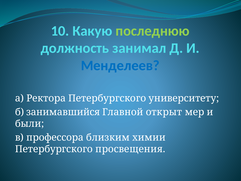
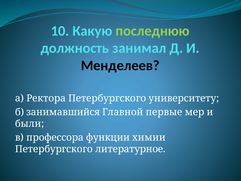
Менделеев colour: blue -> black
открыт: открыт -> первые
близким: близким -> функции
просвещения: просвещения -> литературное
